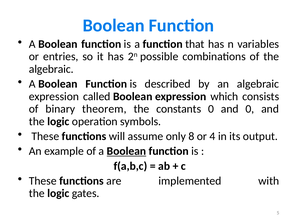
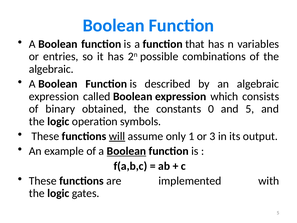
theorem: theorem -> obtained
and 0: 0 -> 5
will underline: none -> present
8: 8 -> 1
4: 4 -> 3
